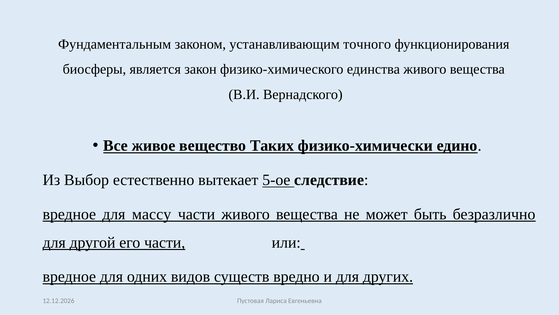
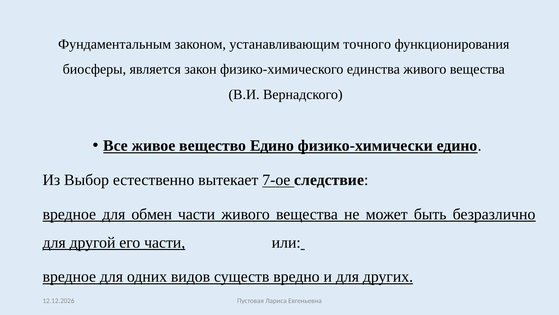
вещество Таких: Таких -> Едино
5-ое: 5-ое -> 7-ое
массу: массу -> обмен
